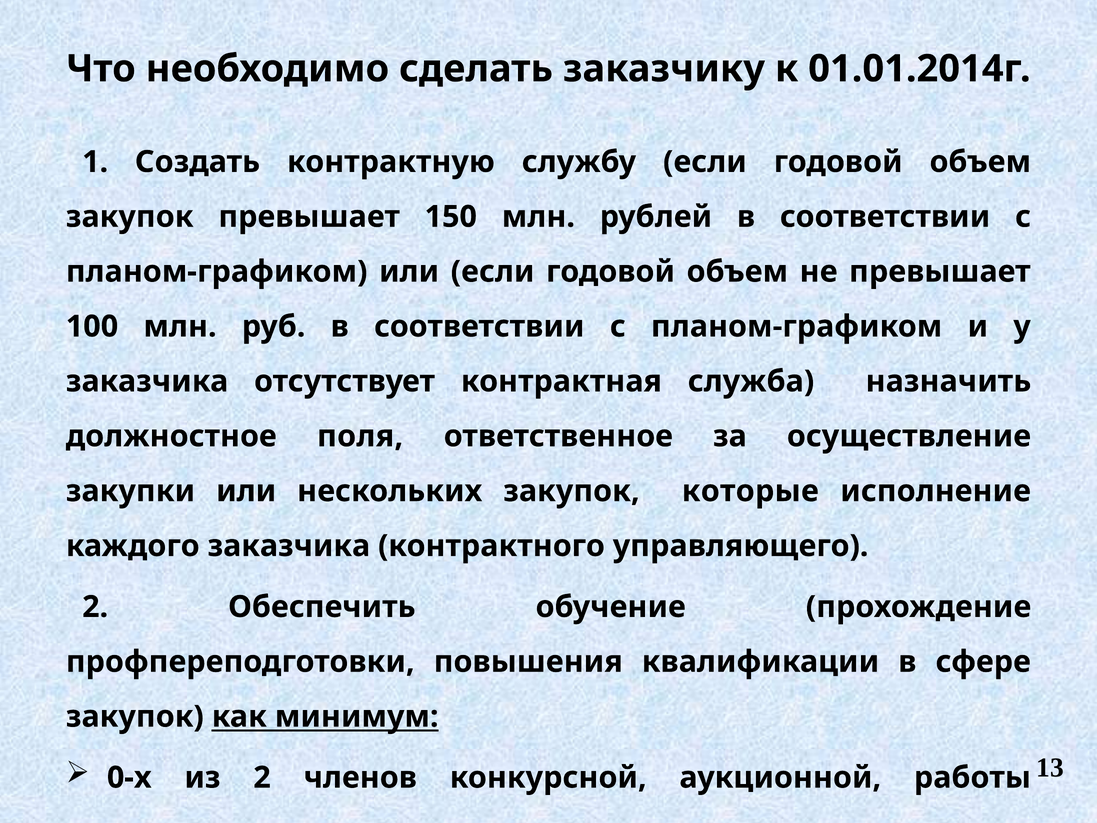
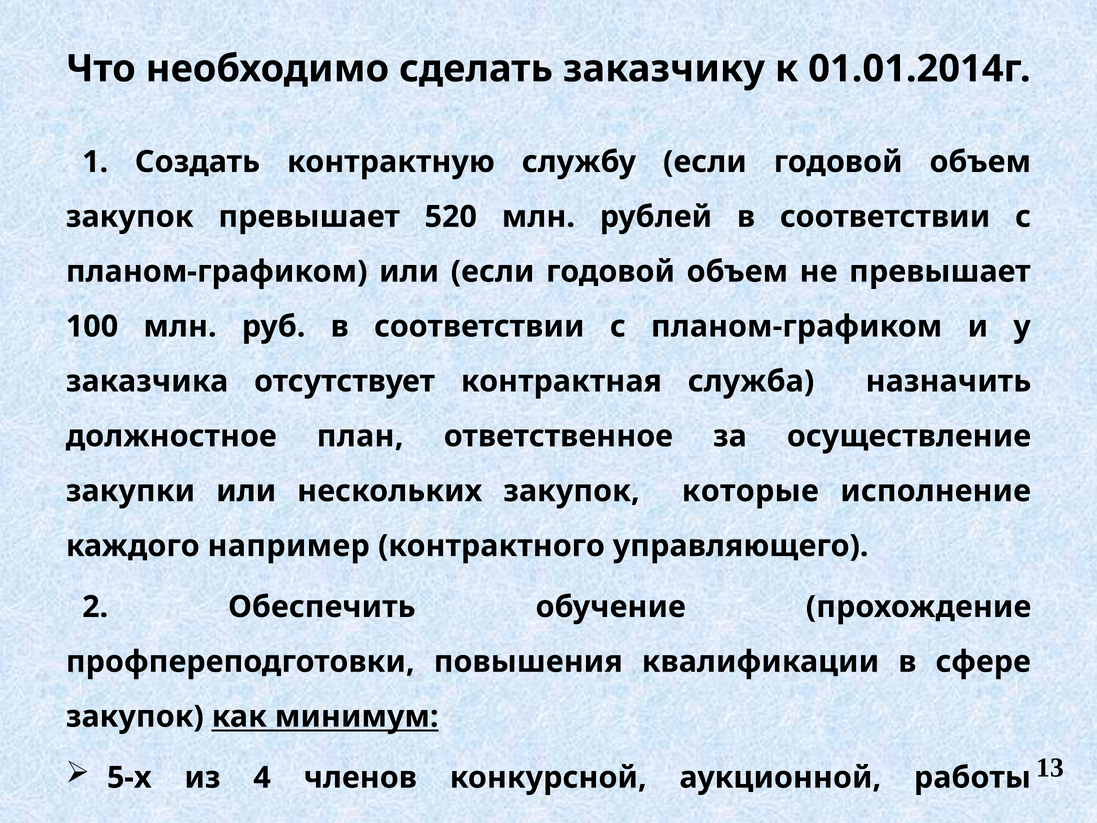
150: 150 -> 520
поля: поля -> план
каждого заказчика: заказчика -> например
0-х: 0-х -> 5-х
из 2: 2 -> 4
